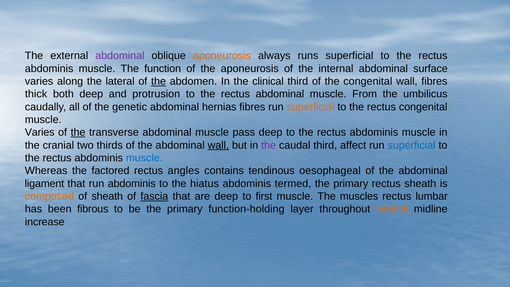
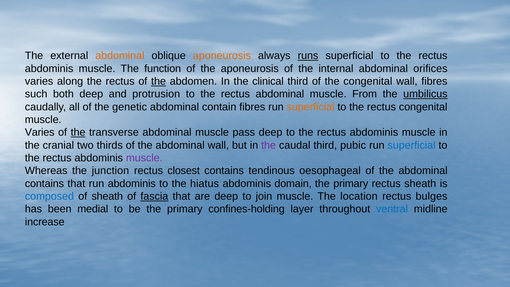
abdominal at (120, 56) colour: purple -> orange
runs underline: none -> present
surface: surface -> orifices
along the lateral: lateral -> rectus
thick: thick -> such
umbilicus underline: none -> present
hernias: hernias -> contain
wall at (218, 145) underline: present -> none
affect: affect -> pubic
muscle at (144, 158) colour: blue -> purple
factored: factored -> junction
angles: angles -> closest
ligament at (44, 183): ligament -> contains
termed: termed -> domain
composed colour: orange -> blue
first: first -> join
muscles: muscles -> location
lumbar: lumbar -> bulges
fibrous: fibrous -> medial
function-holding: function-holding -> confines-holding
ventral colour: orange -> blue
